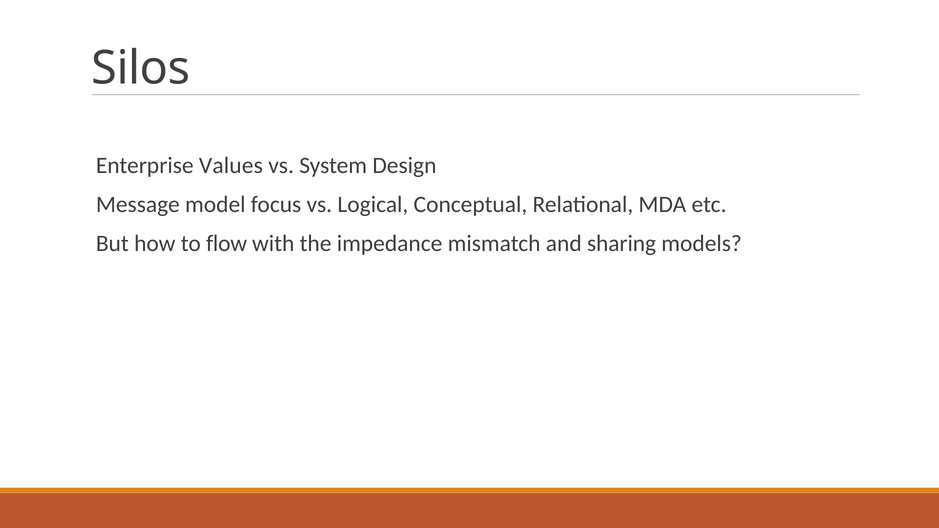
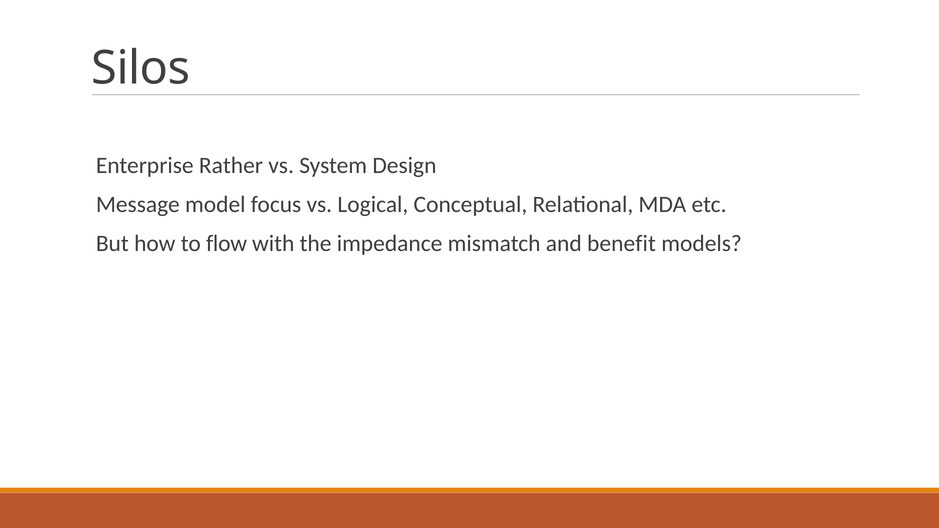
Values: Values -> Rather
sharing: sharing -> benefit
